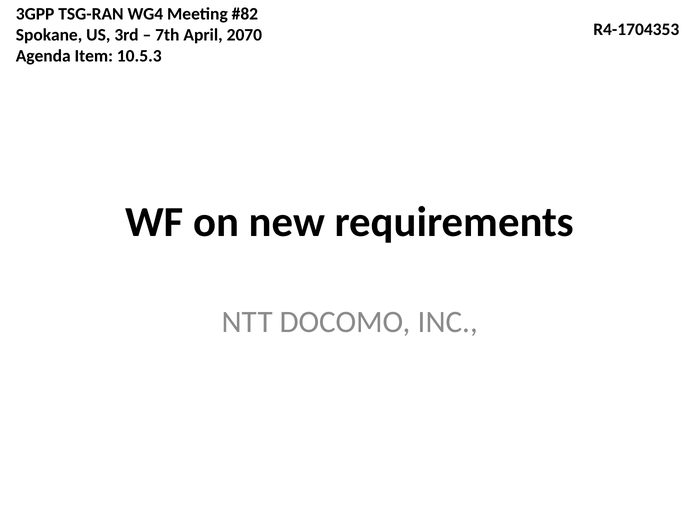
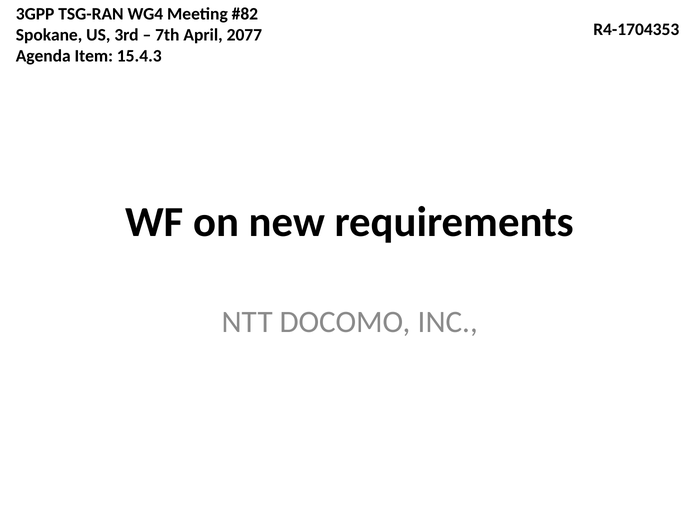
2070: 2070 -> 2077
10.5.3: 10.5.3 -> 15.4.3
